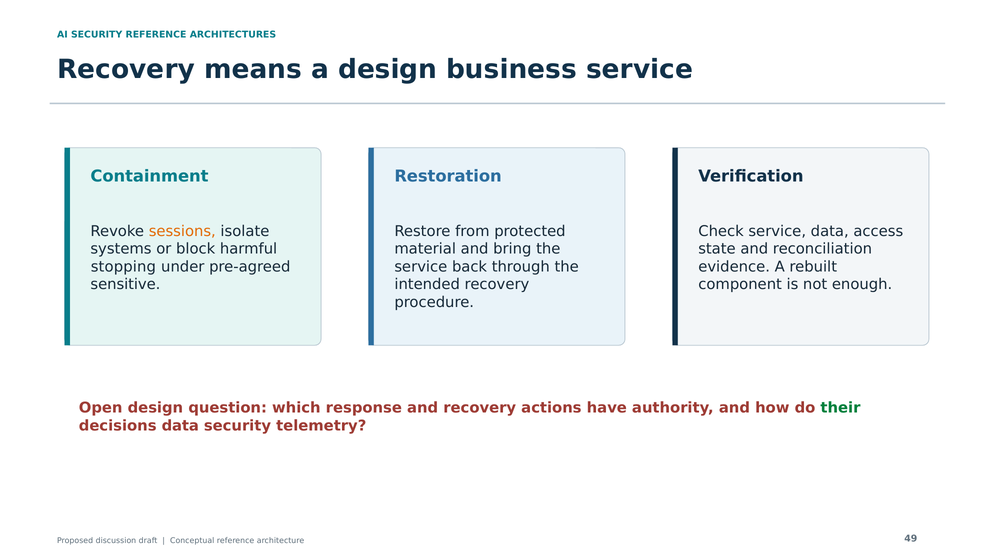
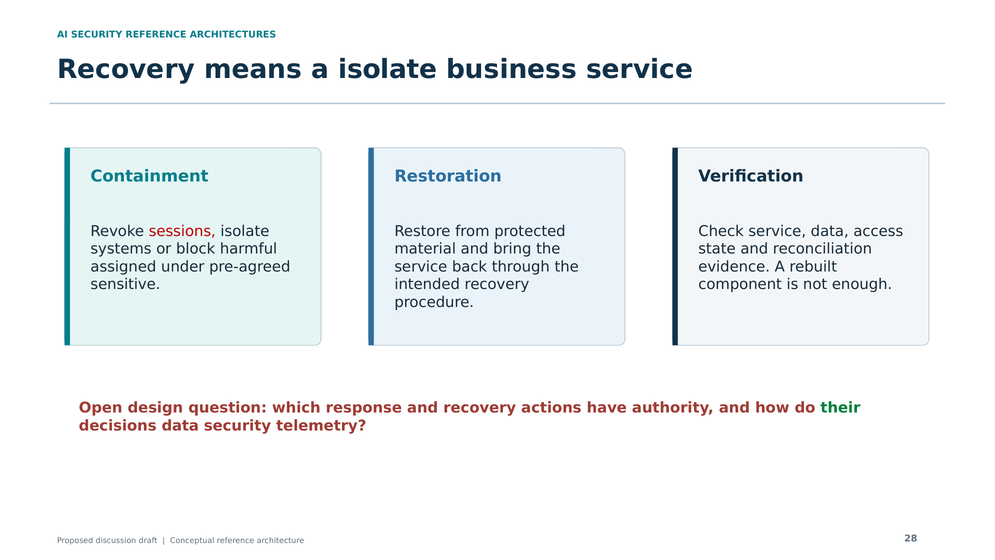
a design: design -> isolate
sessions colour: orange -> red
stopping: stopping -> assigned
49: 49 -> 28
